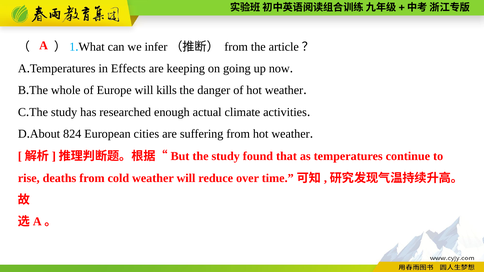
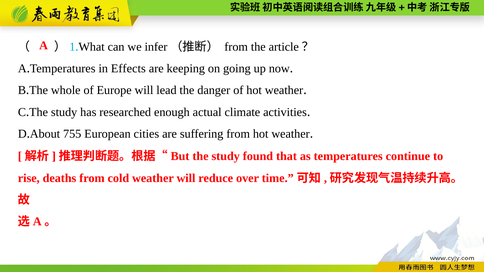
kills: kills -> lead
824: 824 -> 755
